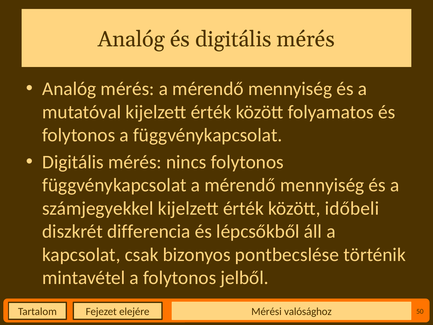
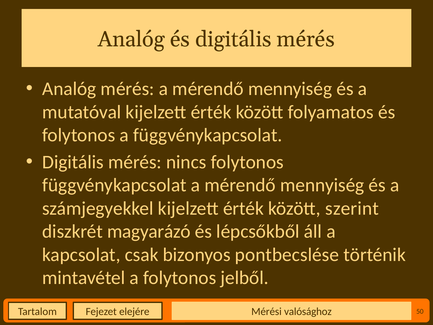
időbeli: időbeli -> szerint
differencia: differencia -> magyarázó
